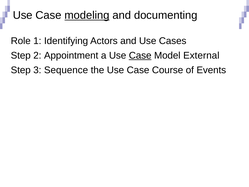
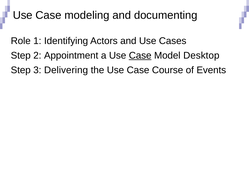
modeling underline: present -> none
External: External -> Desktop
Sequence: Sequence -> Delivering
